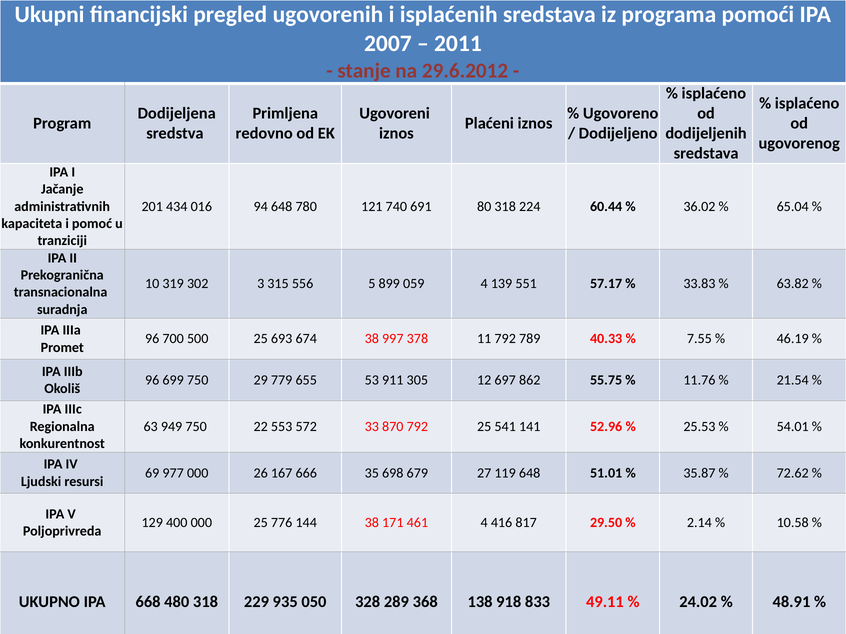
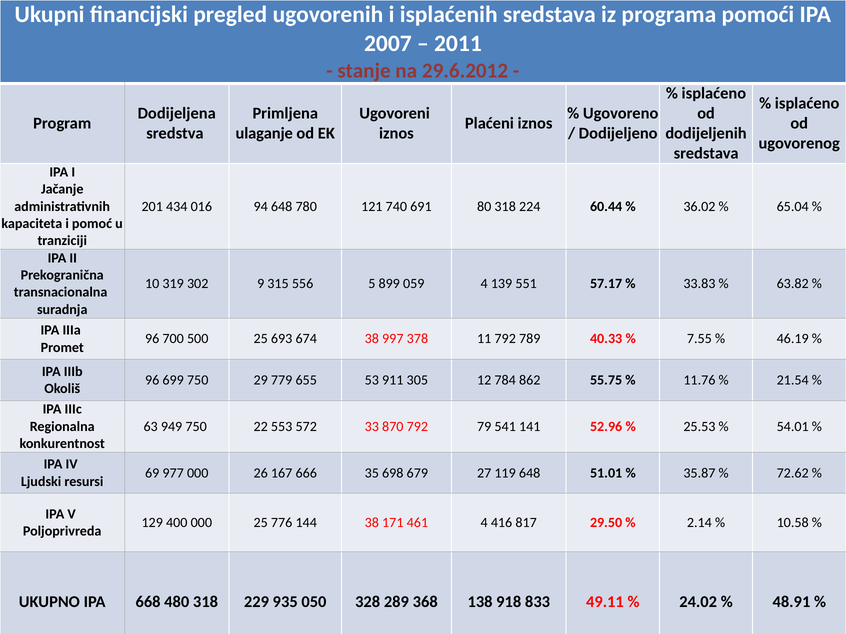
redovno: redovno -> ulaganje
3: 3 -> 9
697: 697 -> 784
792 25: 25 -> 79
